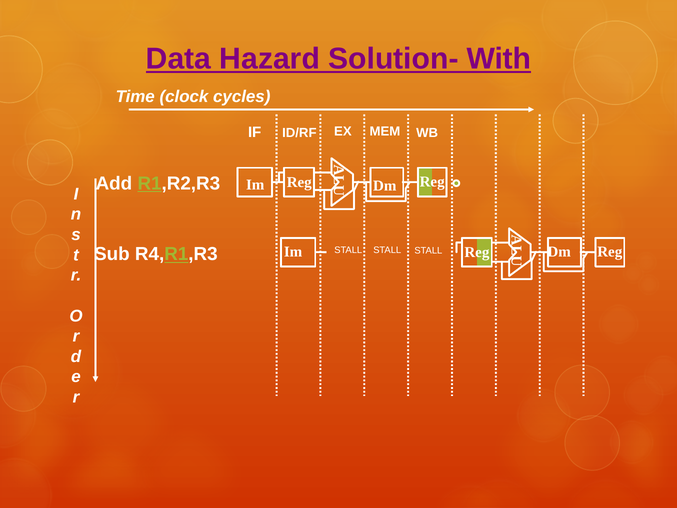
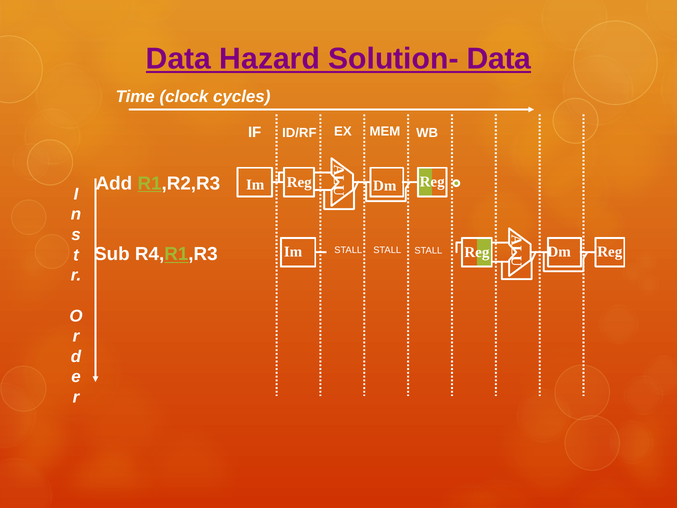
Solution- With: With -> Data
